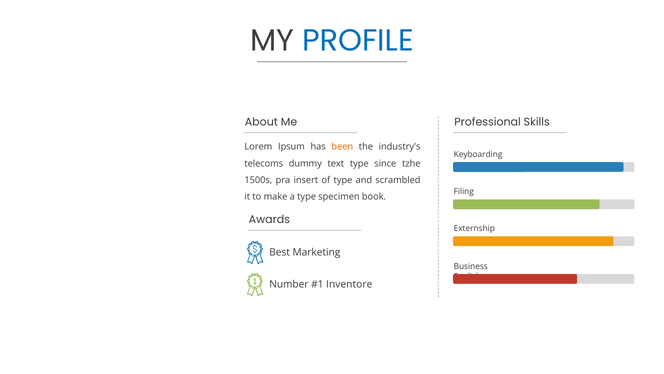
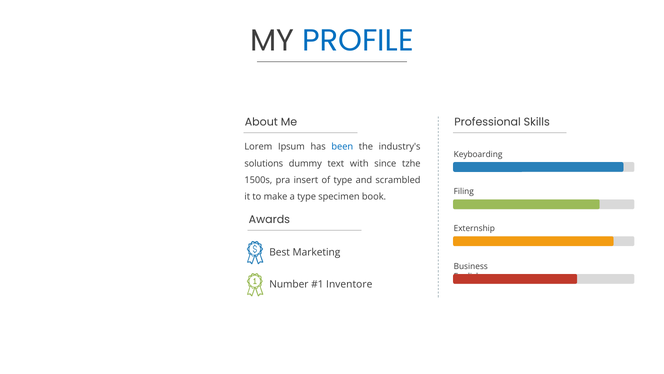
been colour: orange -> blue
telecoms: telecoms -> solutions
text type: type -> with
